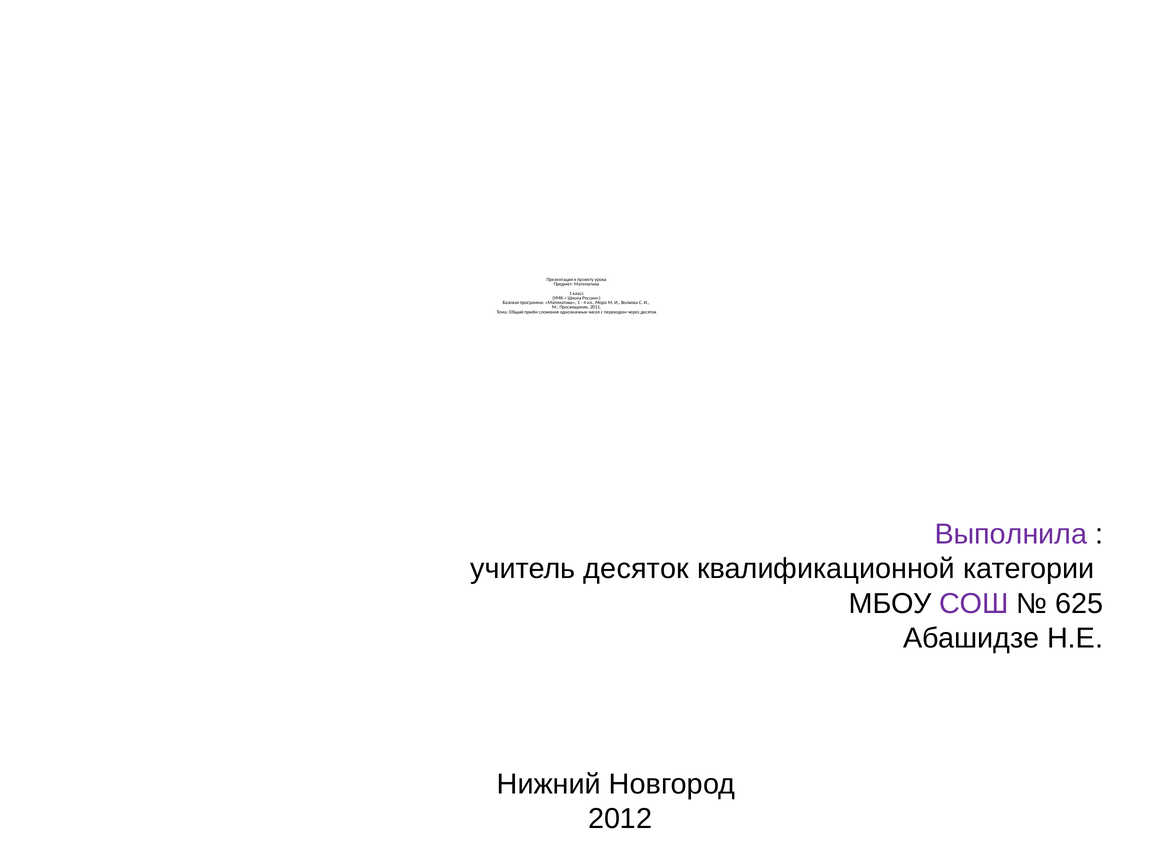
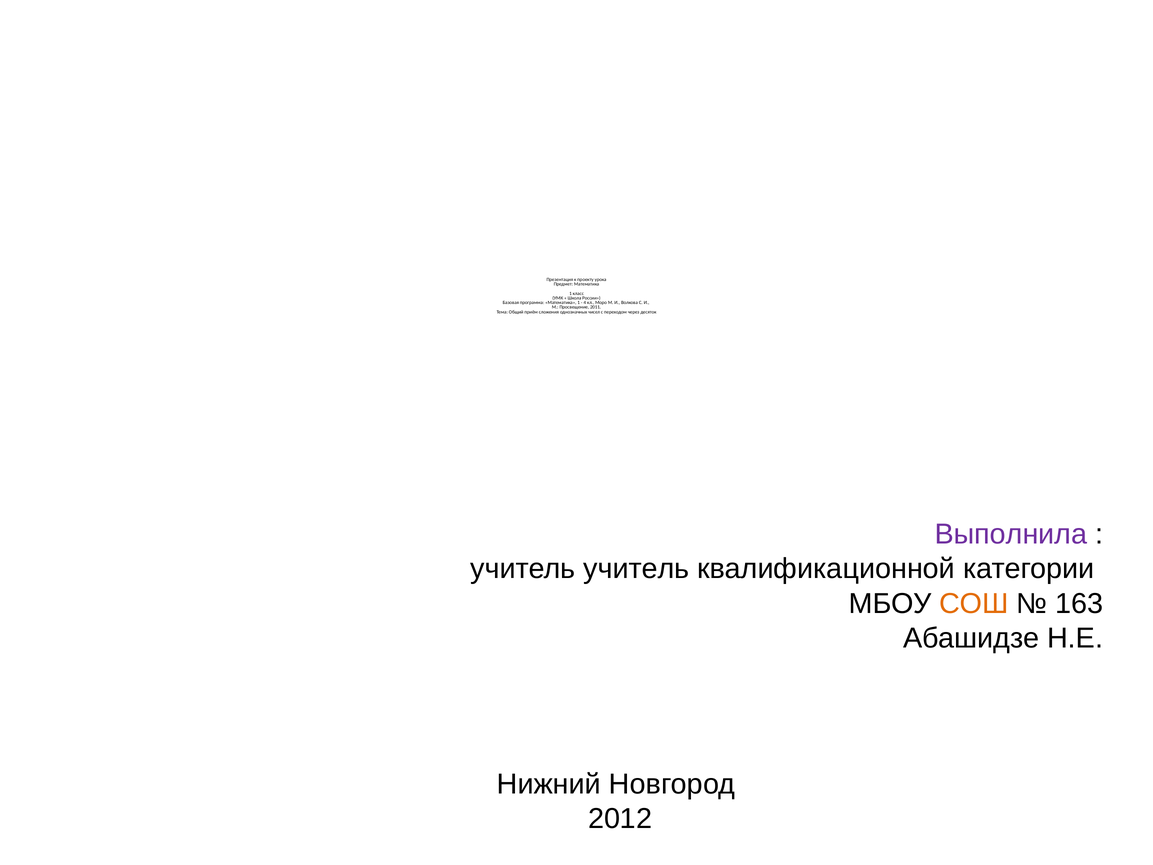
учитель десяток: десяток -> учитель
СОШ colour: purple -> orange
625: 625 -> 163
